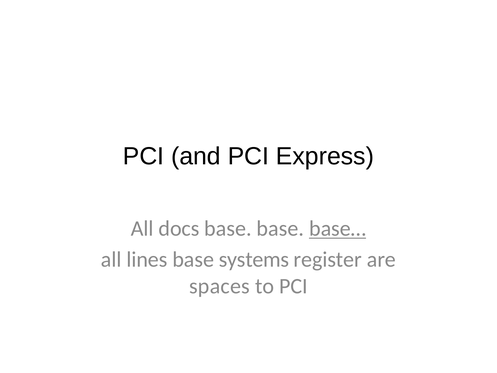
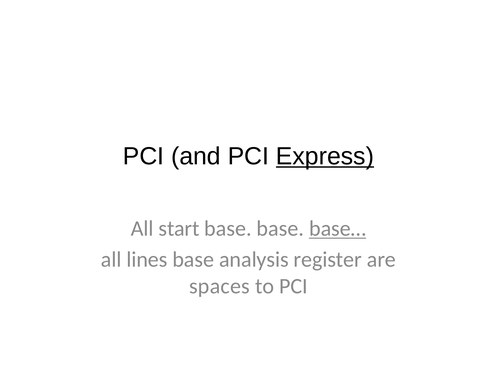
Express underline: none -> present
docs: docs -> start
systems: systems -> analysis
